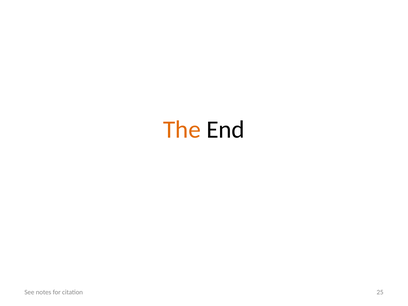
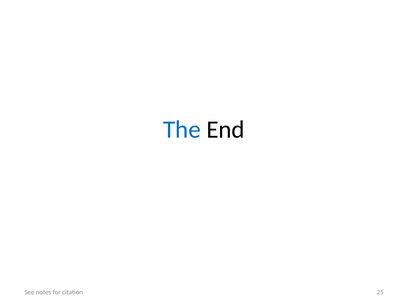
The colour: orange -> blue
